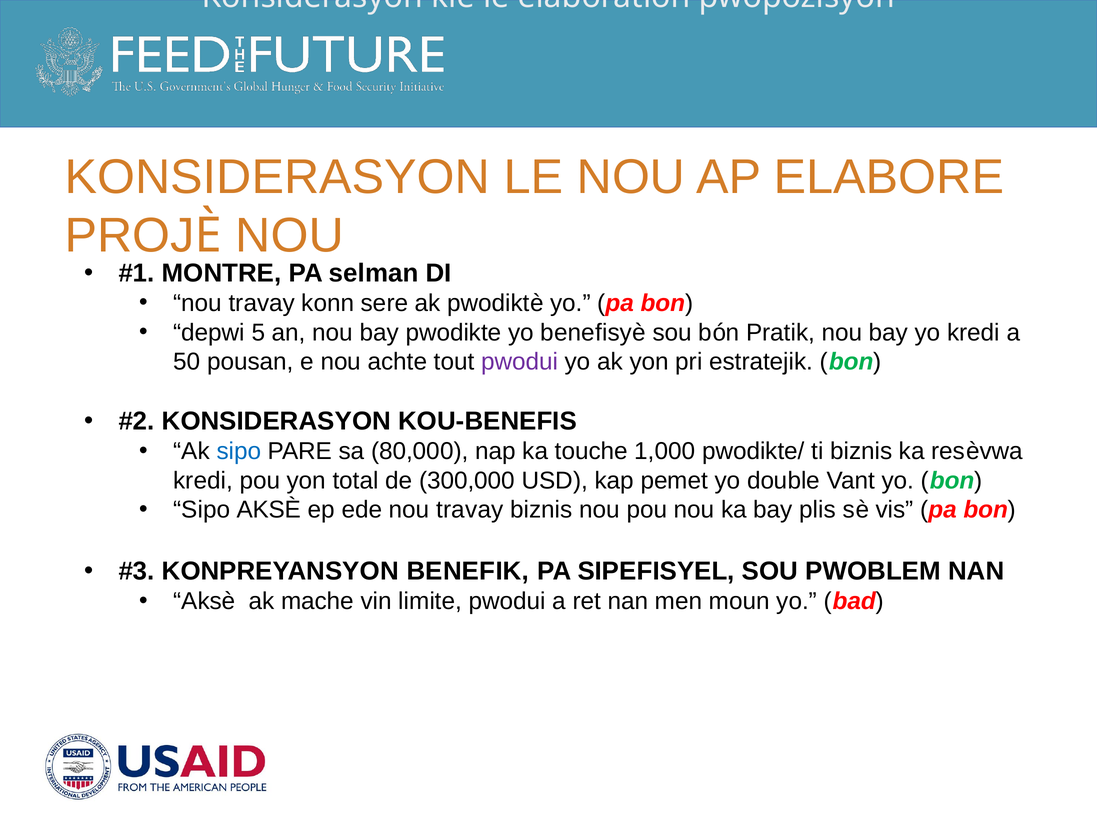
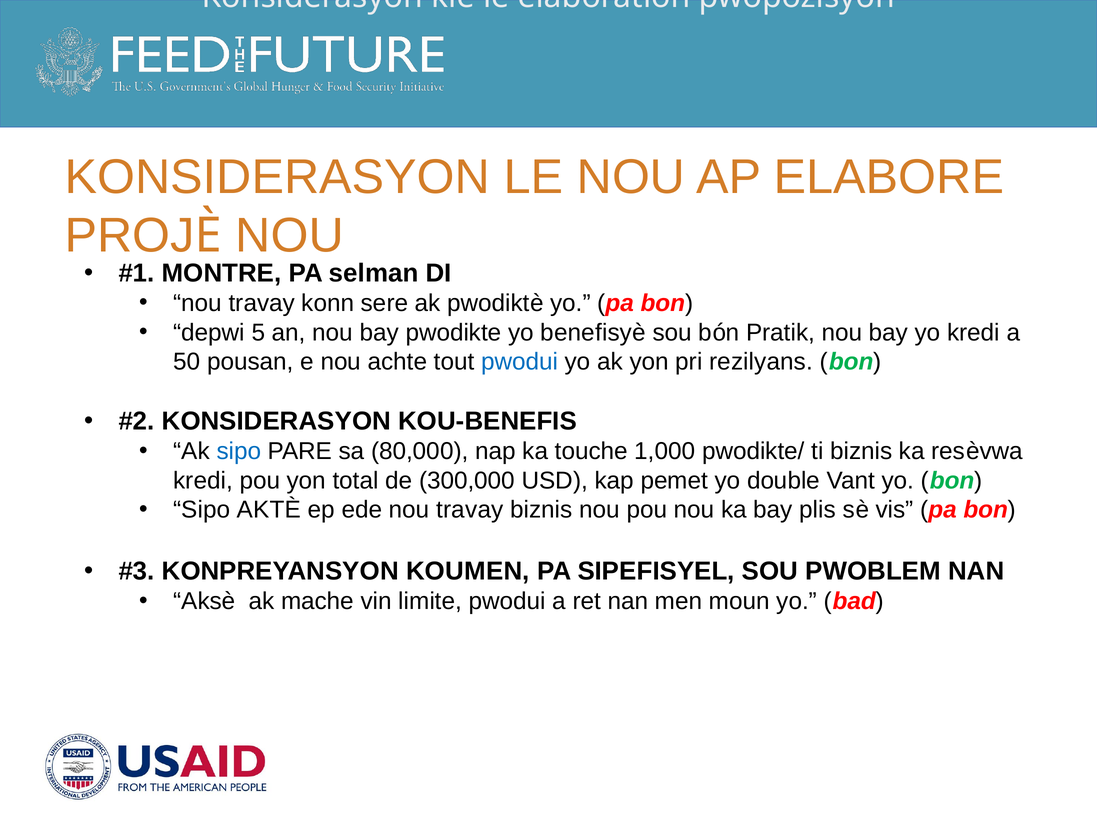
pwodui at (520, 362) colour: purple -> blue
estratejik: estratejik -> rezilyans
Sipo AKSÈ: AKSÈ -> AKTÈ
BENEFIK: BENEFIK -> KOUMEN
